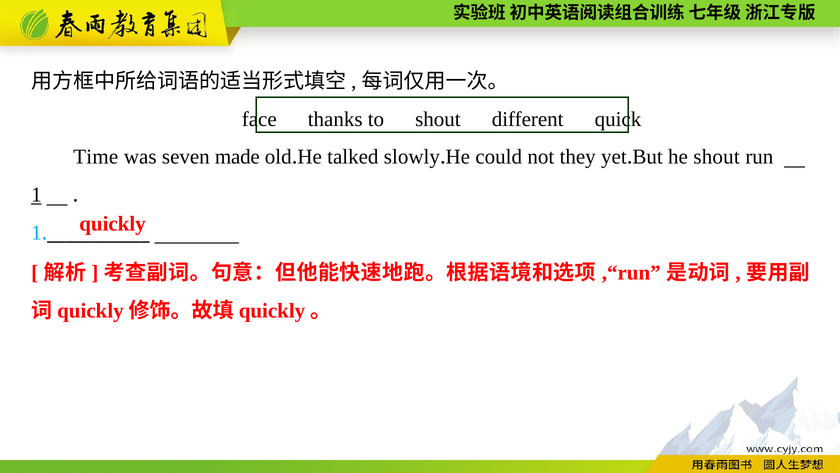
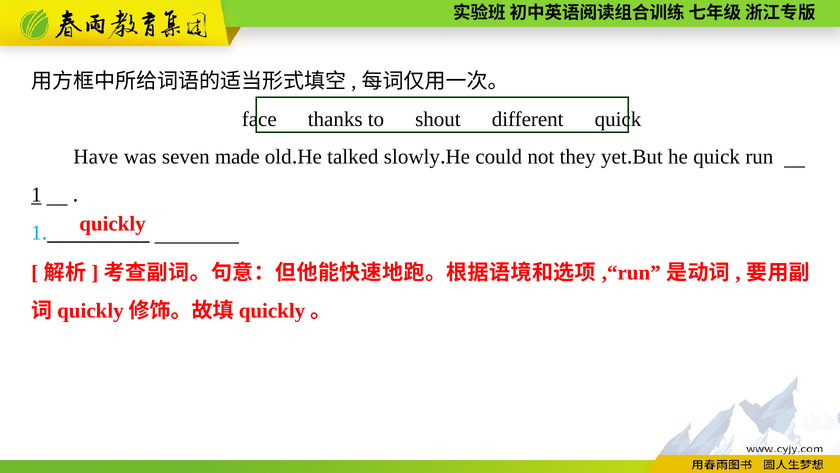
Time: Time -> Have
he shout: shout -> quick
